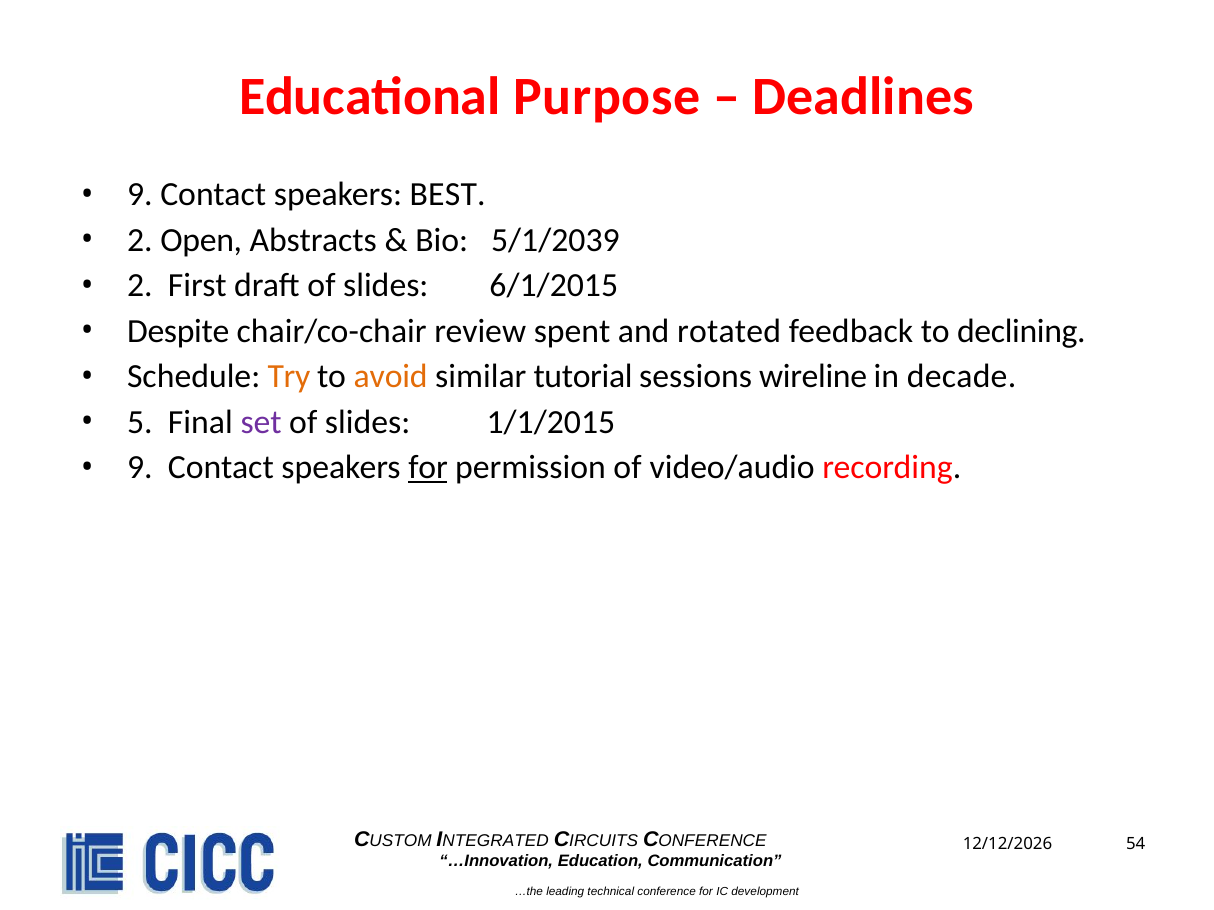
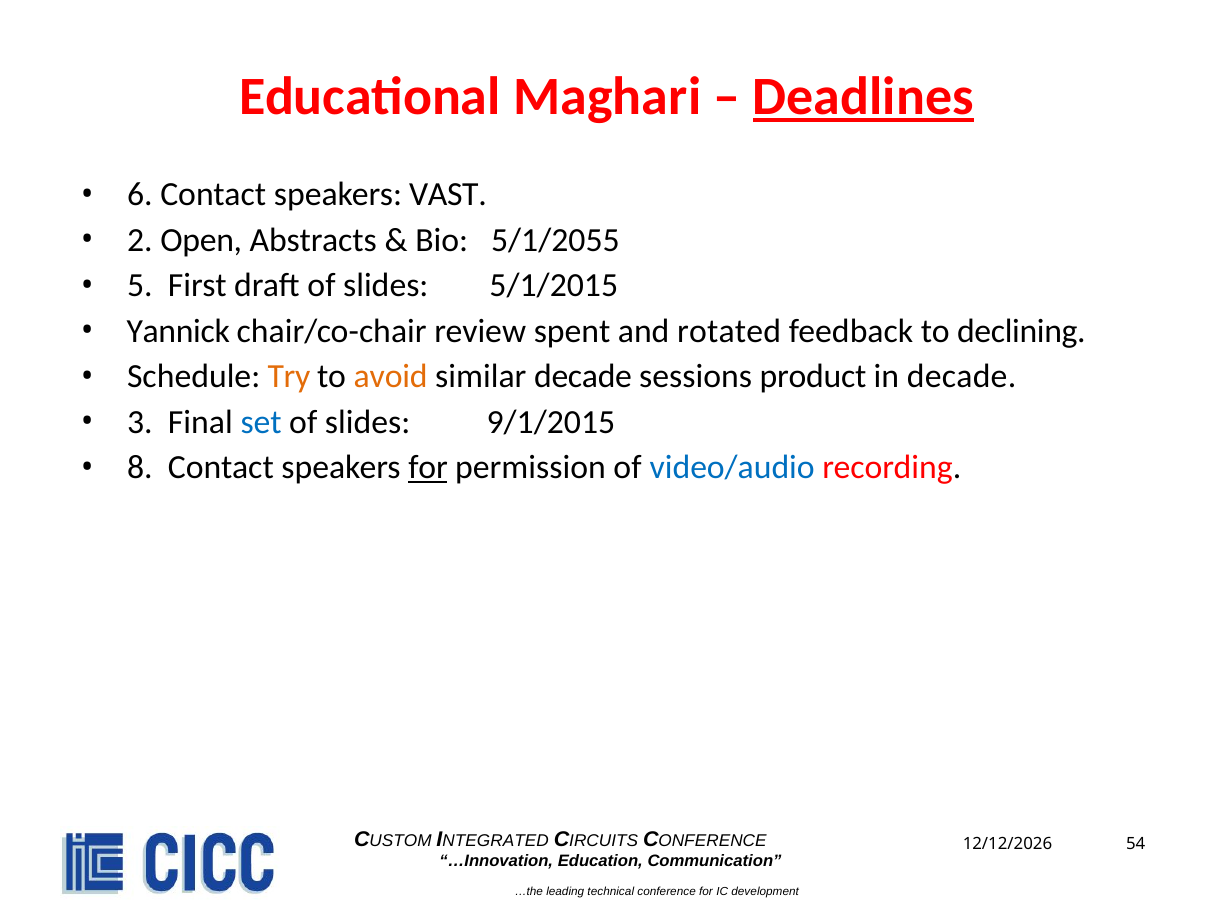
Purpose: Purpose -> Maghari
Deadlines underline: none -> present
9 at (140, 195): 9 -> 6
BEST: BEST -> VAST
5/1/2039: 5/1/2039 -> 5/1/2055
2 at (140, 286): 2 -> 5
6/1/2015: 6/1/2015 -> 5/1/2015
Despite: Despite -> Yannick
similar tutorial: tutorial -> decade
wireline: wireline -> product
5: 5 -> 3
set colour: purple -> blue
1/1/2015: 1/1/2015 -> 9/1/2015
9 at (140, 468): 9 -> 8
video/audio colour: black -> blue
